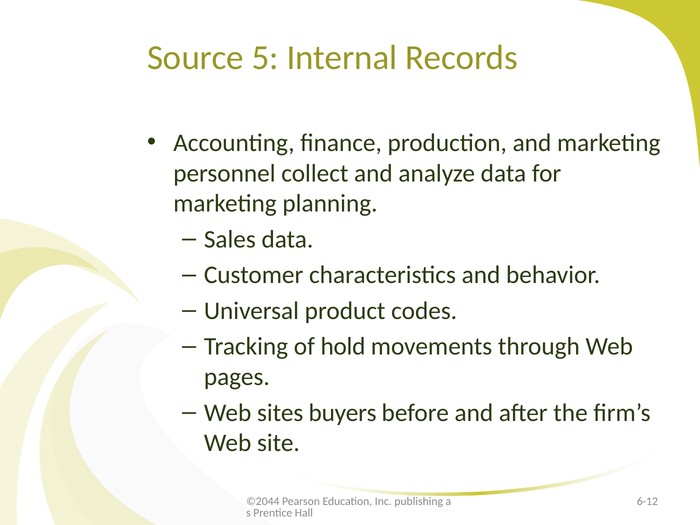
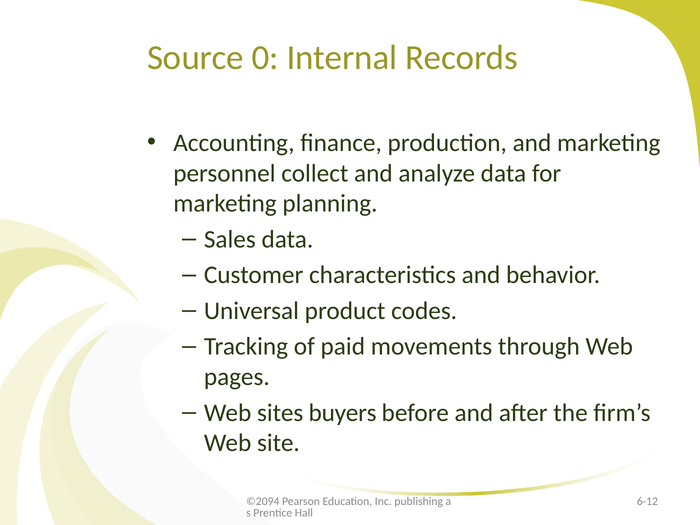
5: 5 -> 0
hold: hold -> paid
©2044: ©2044 -> ©2094
